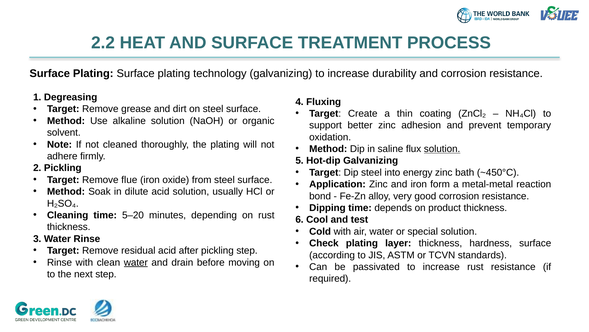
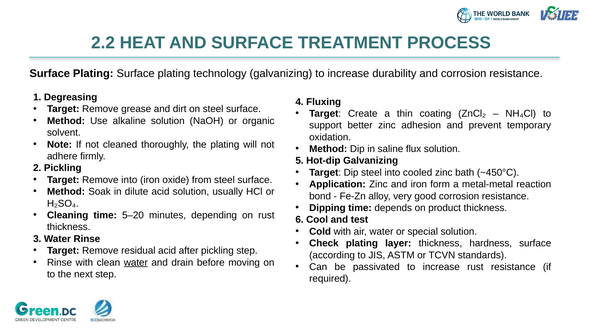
solution at (442, 149) underline: present -> none
energy: energy -> cooled
Remove flue: flue -> into
